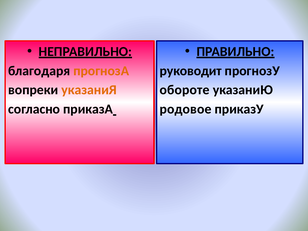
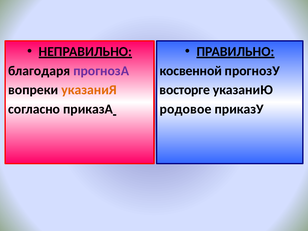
прогнозА colour: orange -> purple
руководит: руководит -> косвенной
обороте: обороте -> восторге
